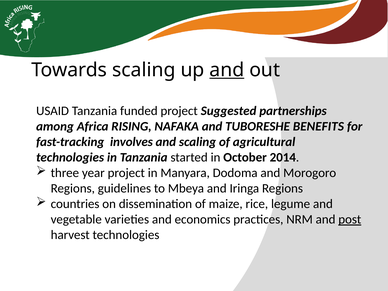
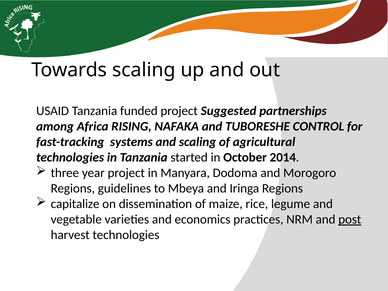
and at (227, 70) underline: present -> none
BENEFITS: BENEFITS -> CONTROL
involves: involves -> systems
countries: countries -> capitalize
